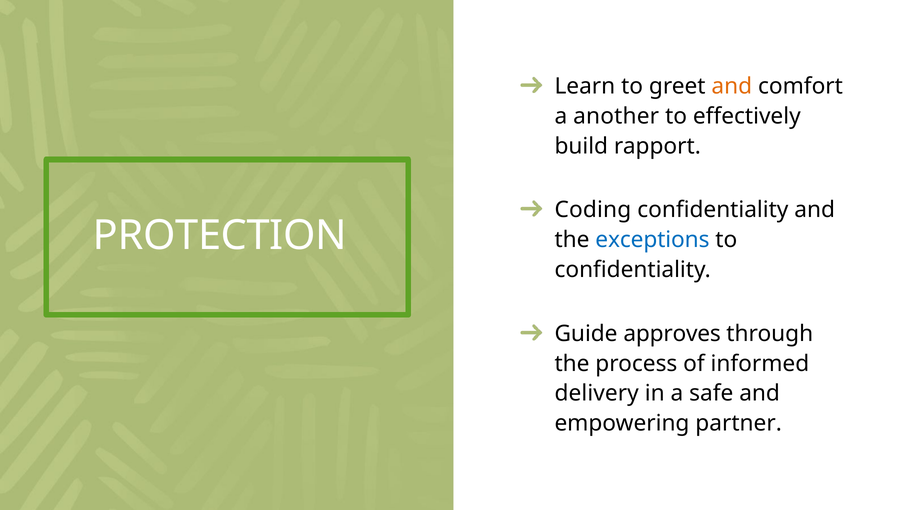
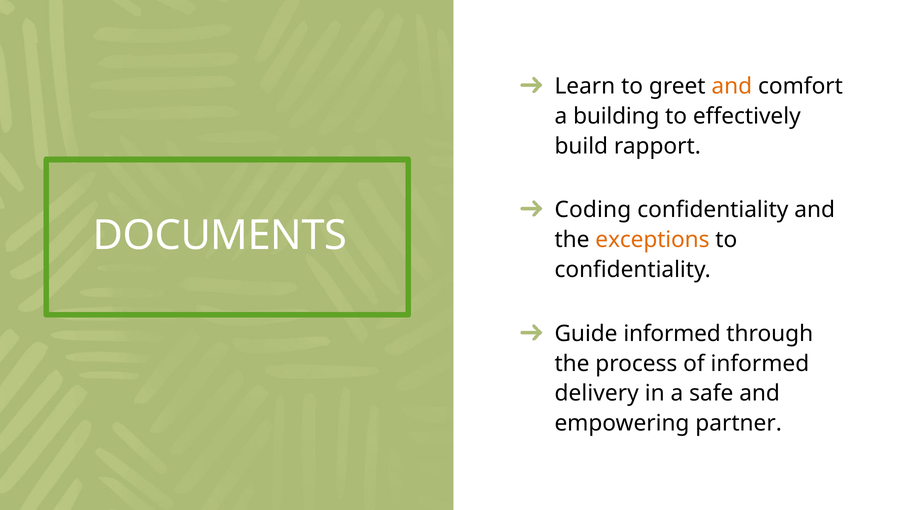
another: another -> building
PROTECTION: PROTECTION -> DOCUMENTS
exceptions colour: blue -> orange
Guide approves: approves -> informed
